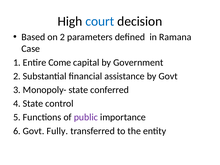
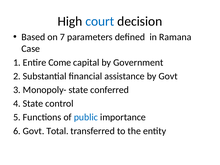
on 2: 2 -> 7
public colour: purple -> blue
Fully: Fully -> Total
